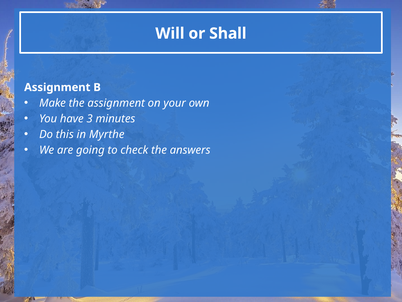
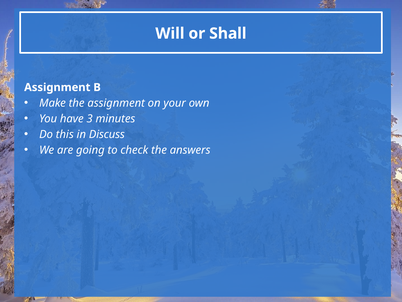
Myrthe: Myrthe -> Discuss
